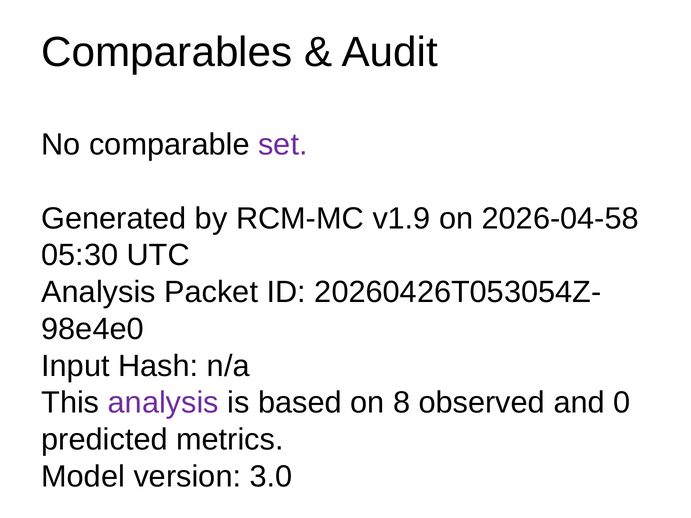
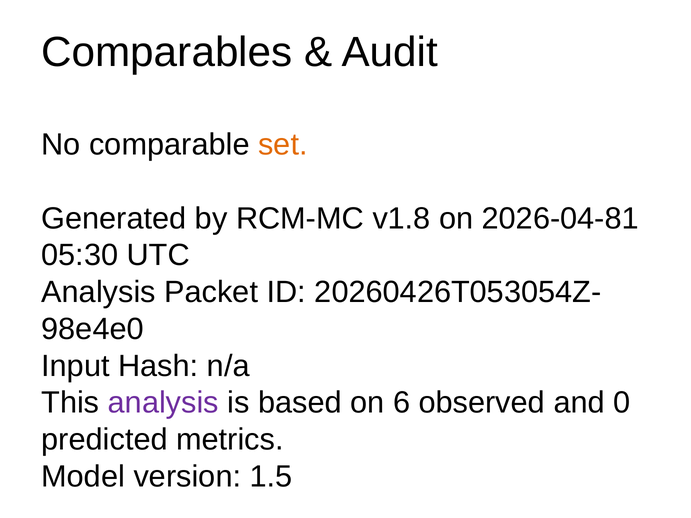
set colour: purple -> orange
v1.9: v1.9 -> v1.8
2026-04-58: 2026-04-58 -> 2026-04-81
8: 8 -> 6
3.0: 3.0 -> 1.5
